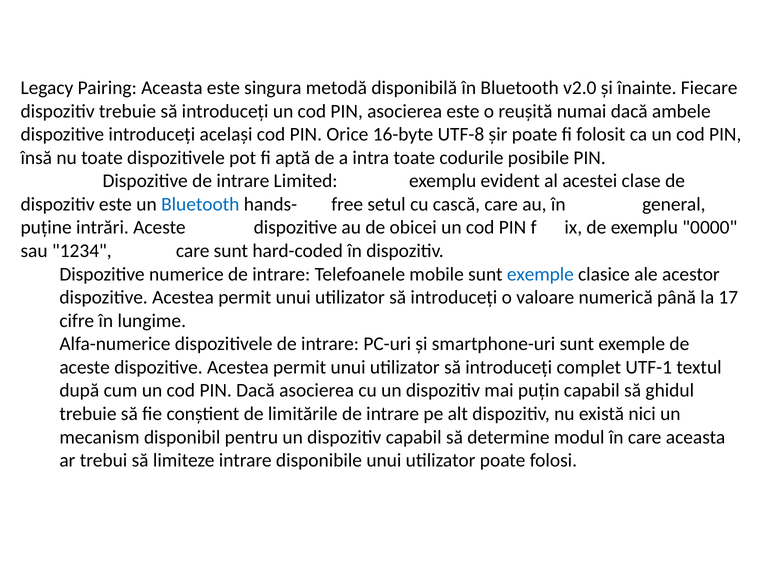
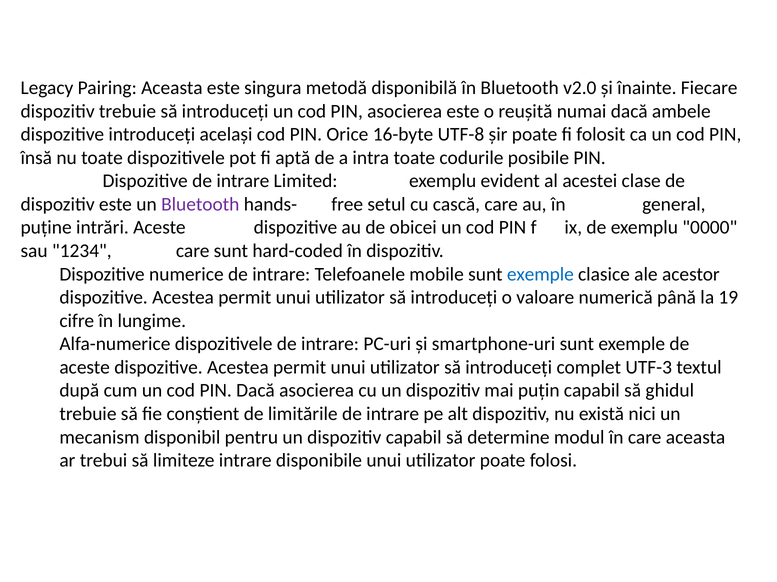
Bluetooth at (200, 205) colour: blue -> purple
17: 17 -> 19
UTF-1: UTF-1 -> UTF-3
